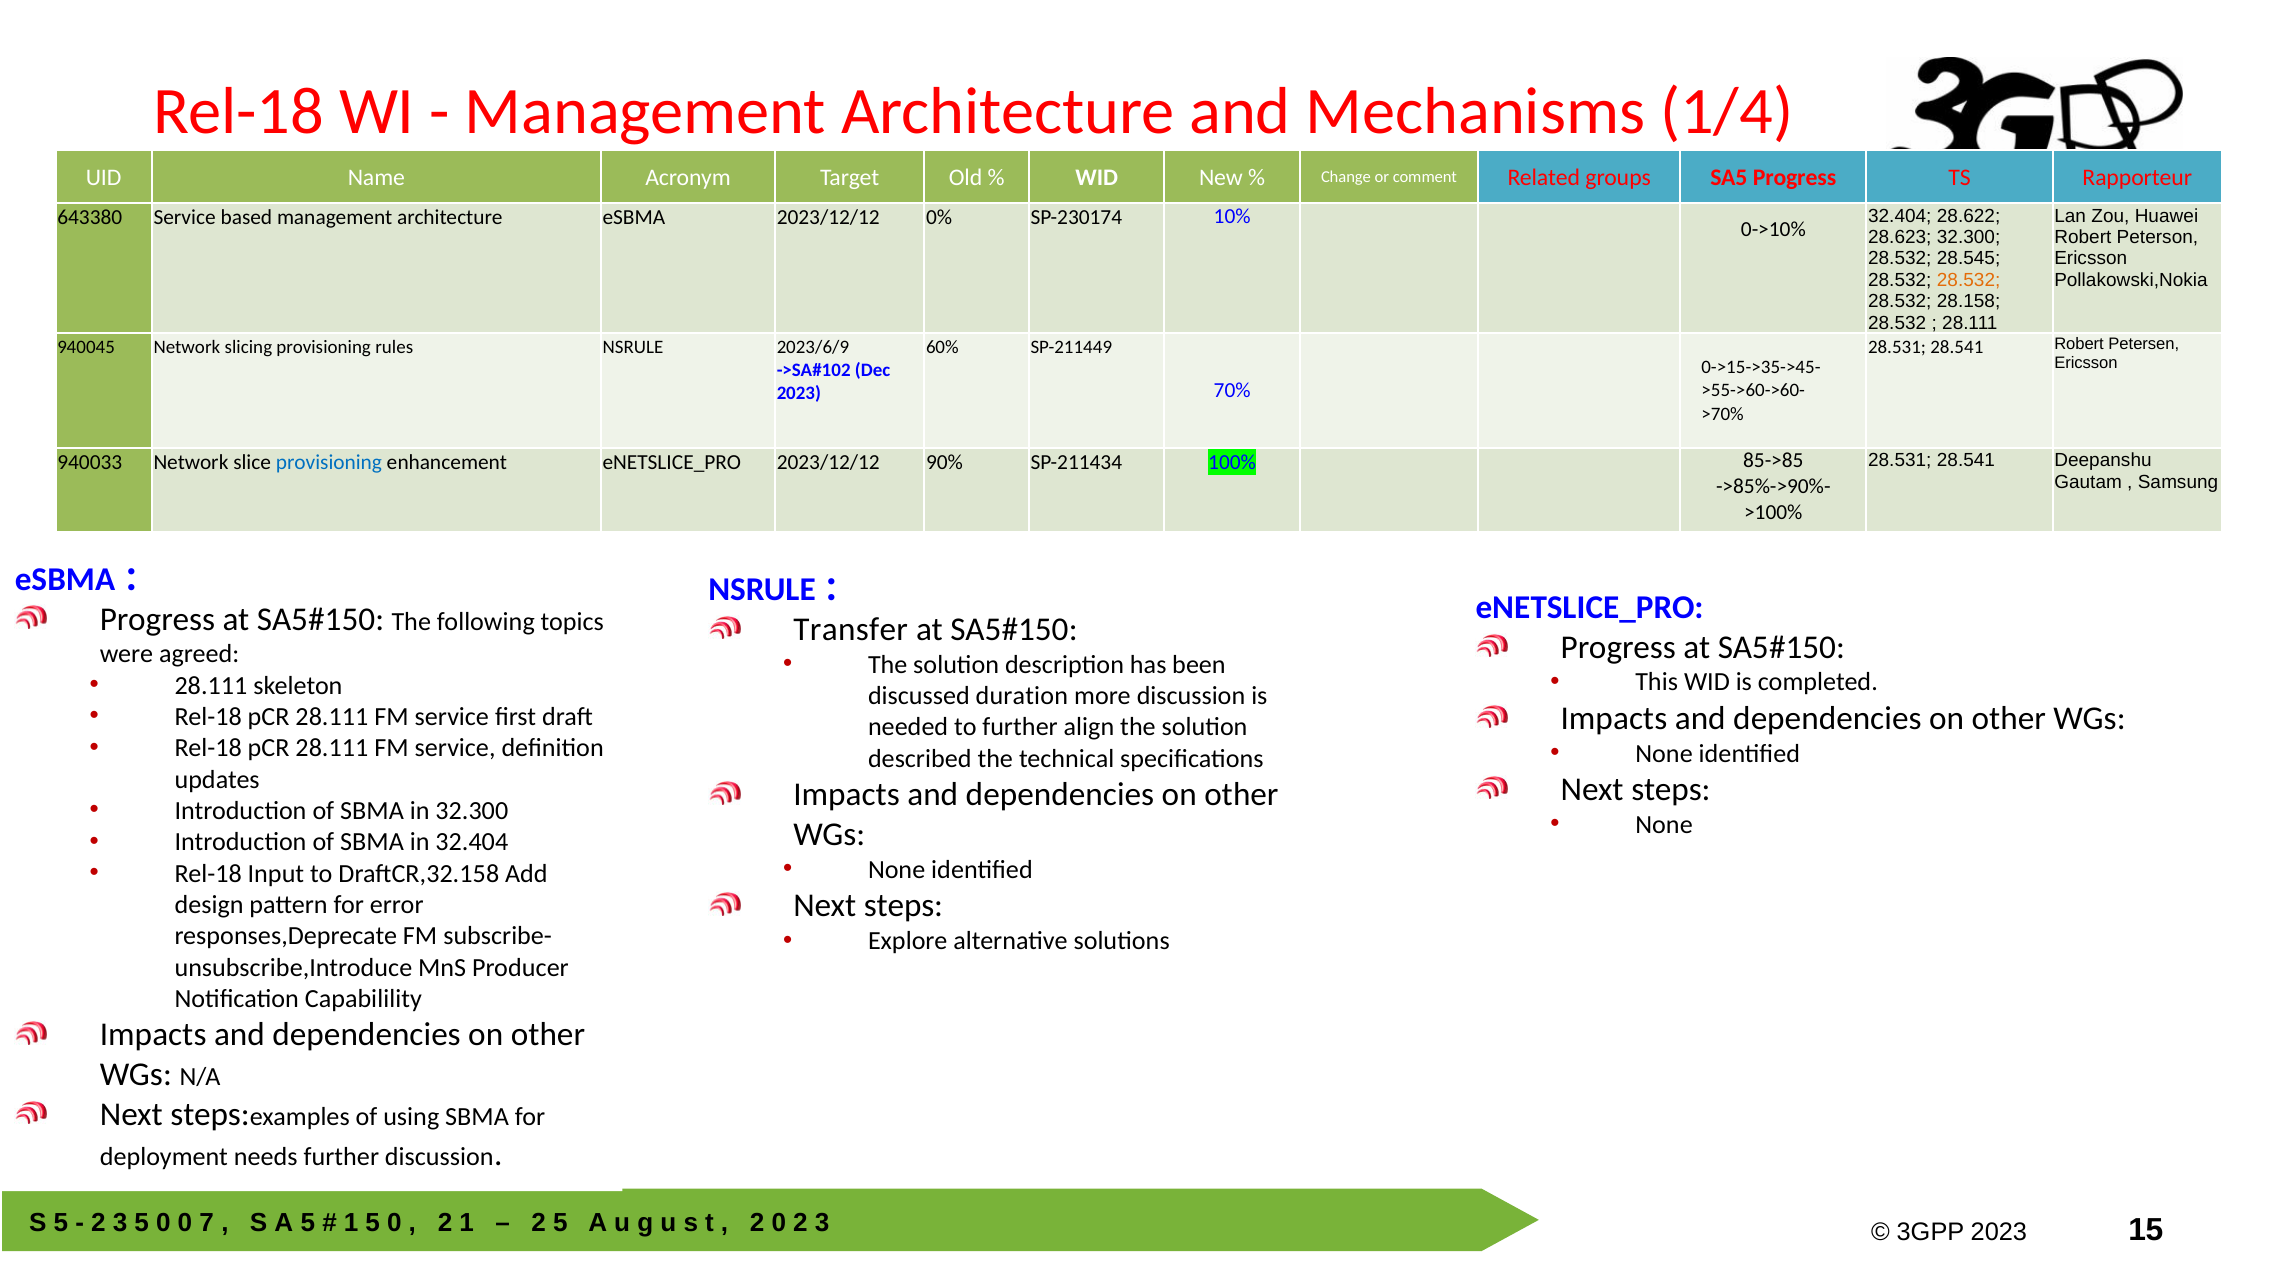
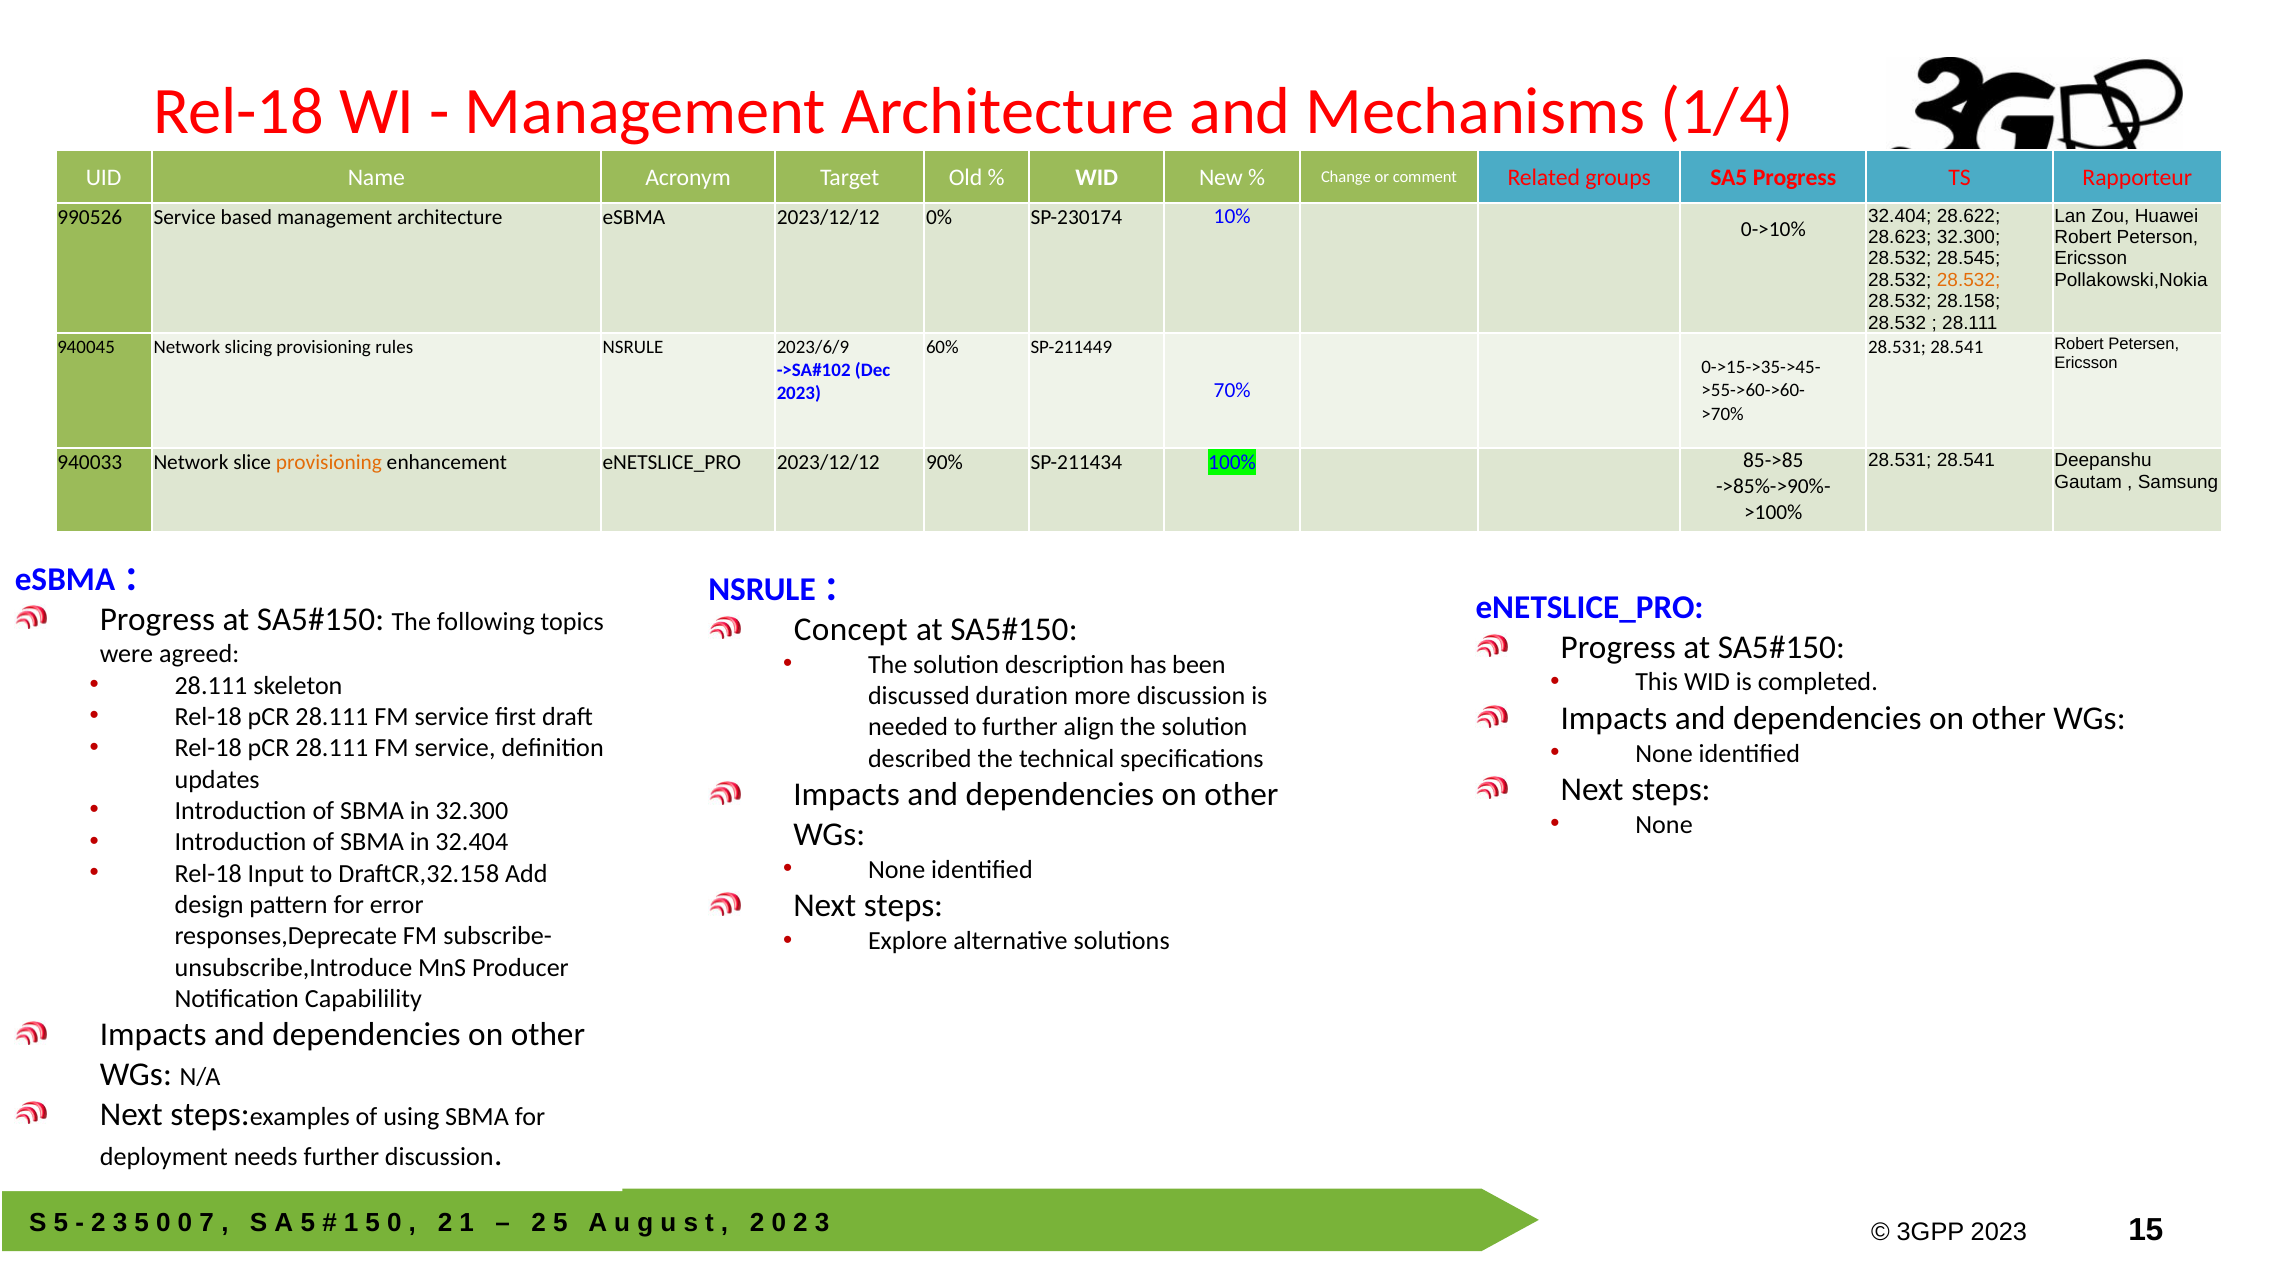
643380: 643380 -> 990526
provisioning at (329, 463) colour: blue -> orange
Transfer: Transfer -> Concept
